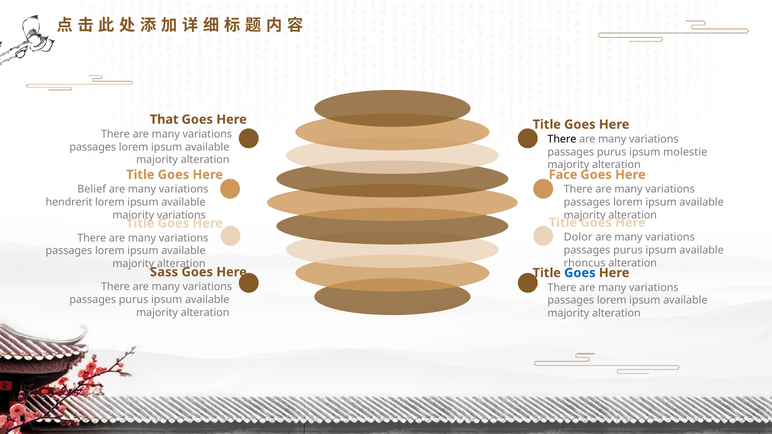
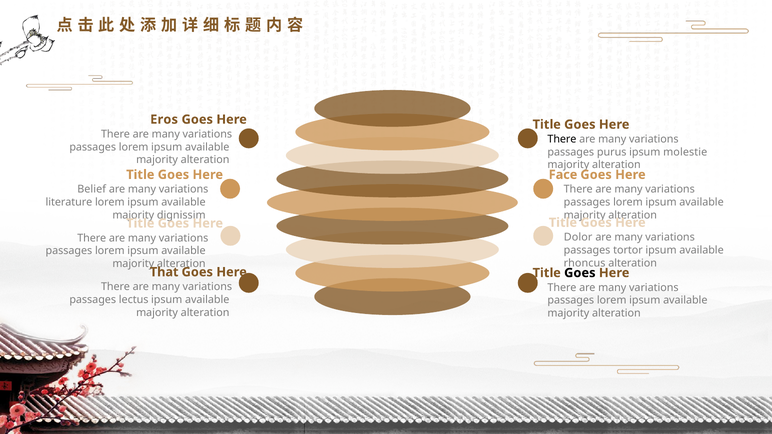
That: That -> Eros
hendrerit: hendrerit -> literature
majority variations: variations -> dignissim
purus at (628, 250): purus -> tortor
Sass: Sass -> That
Goes at (580, 273) colour: blue -> black
purus at (134, 300): purus -> lectus
